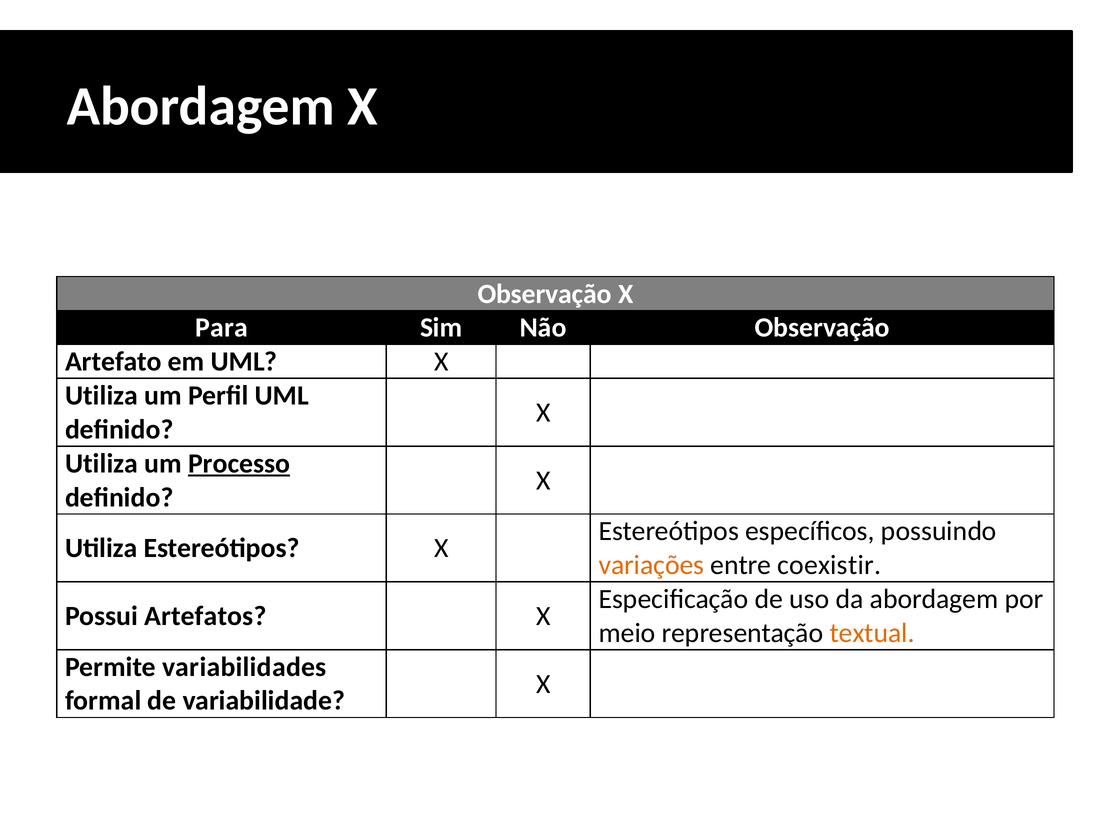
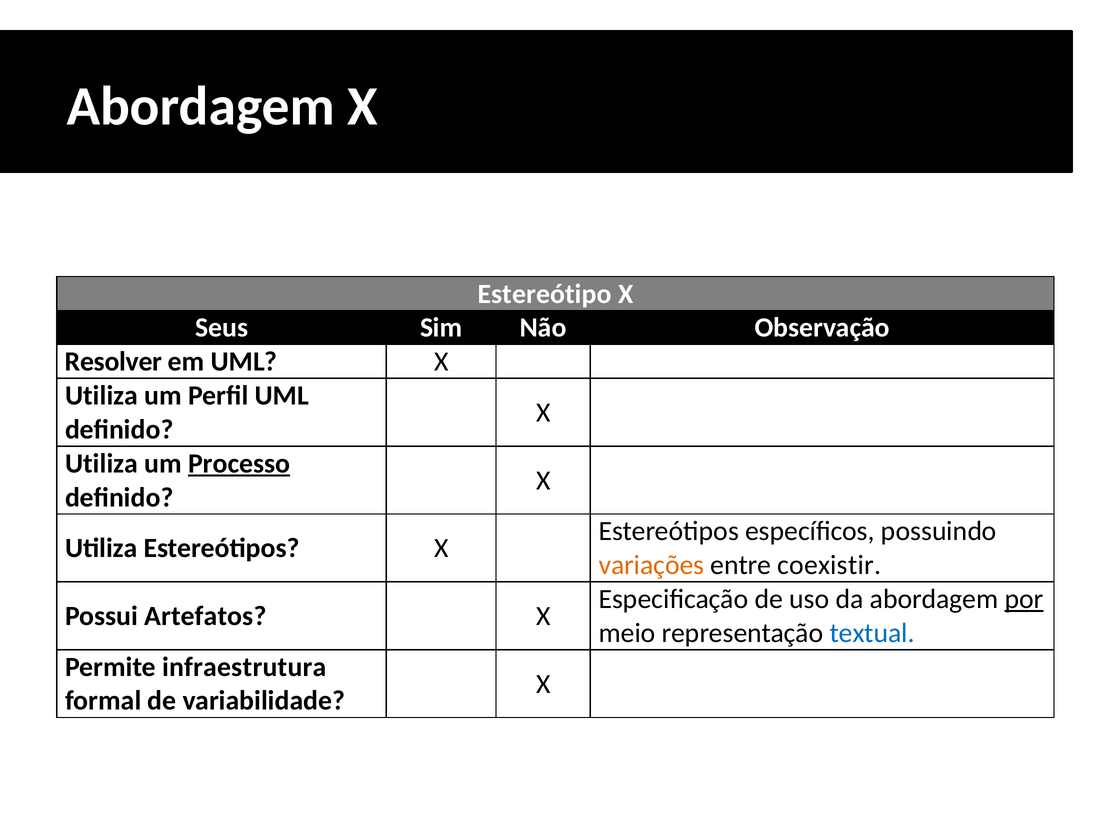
Observação at (545, 294): Observação -> Estereótipo
Para: Para -> Seus
Artefato: Artefato -> Resolver
por underline: none -> present
textual colour: orange -> blue
variabilidades: variabilidades -> infraestrutura
